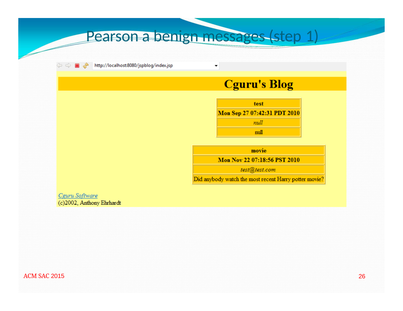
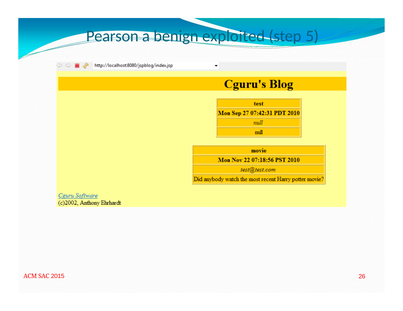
messages: messages -> exploited
1: 1 -> 5
